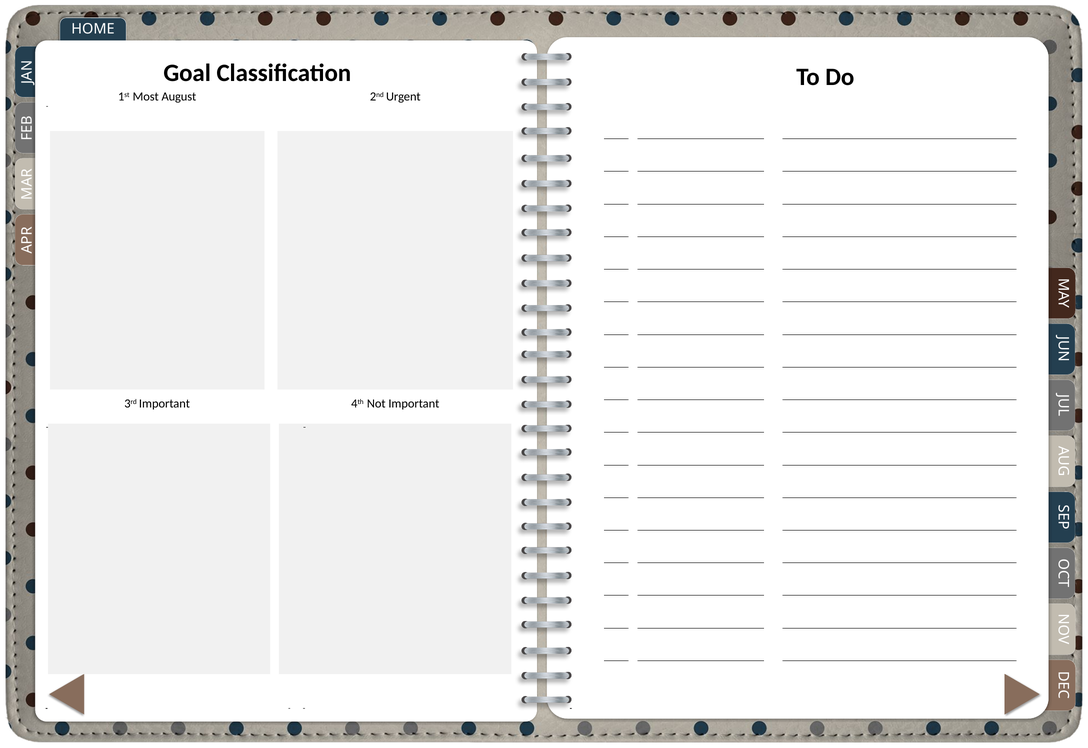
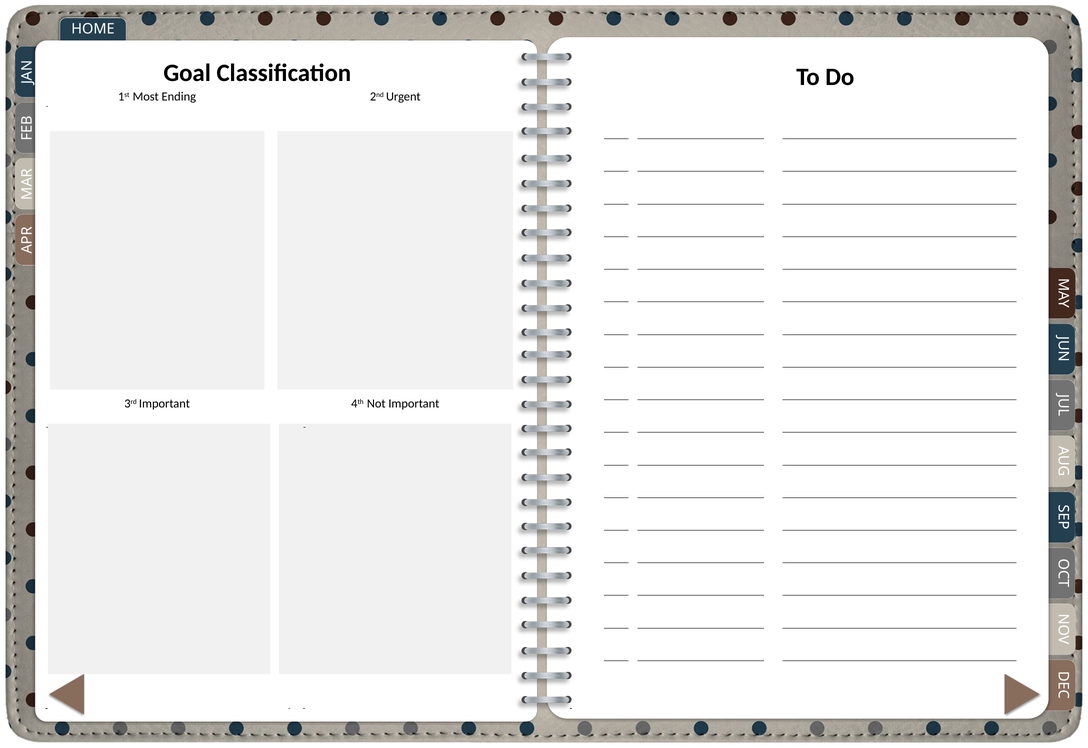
August: August -> Ending
